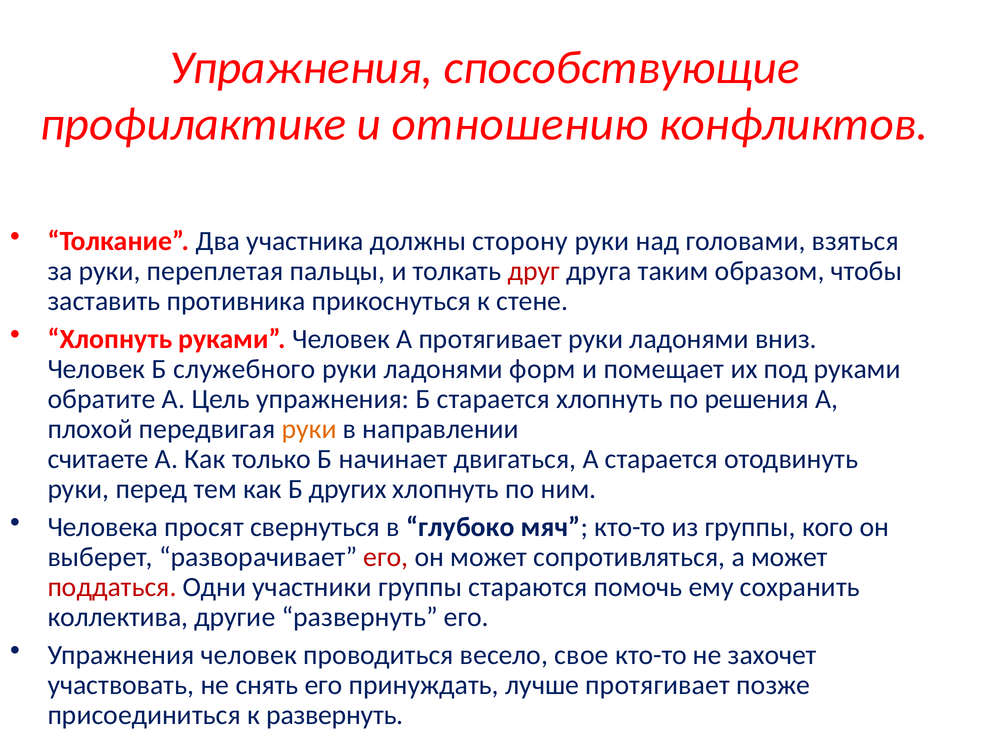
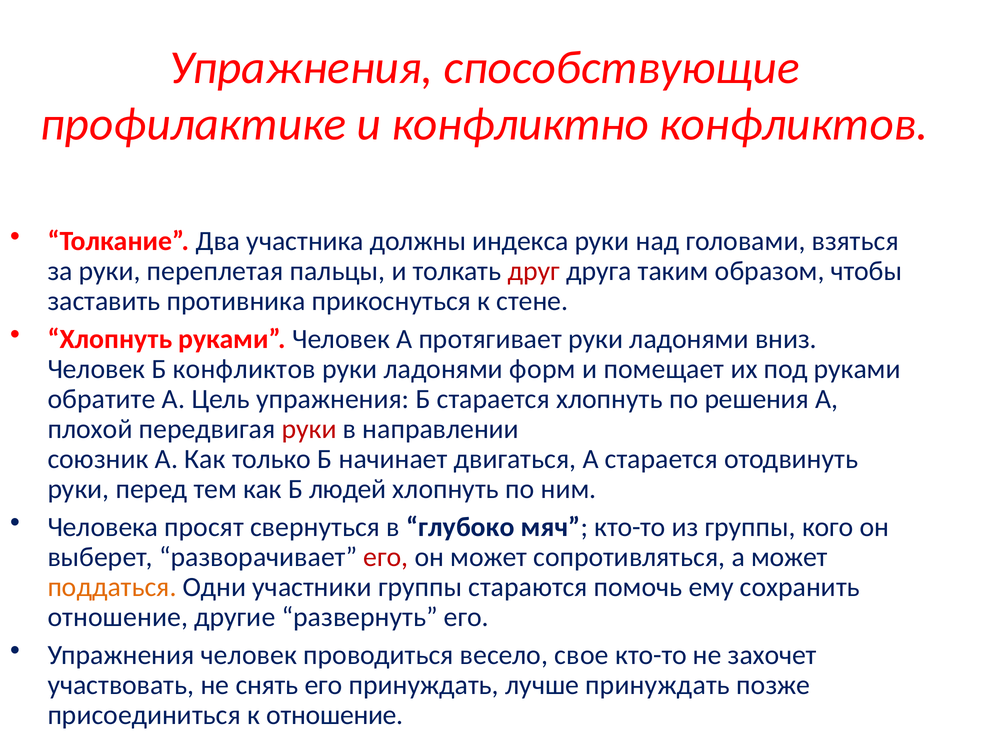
отношению: отношению -> конфликтно
сторону: сторону -> индекса
Б служебного: служебного -> конфликтов
руки at (309, 429) colour: orange -> red
считаете: считаете -> союзник
других: других -> людей
поддаться colour: red -> orange
коллектива at (118, 617): коллектива -> отношение
лучше протягивает: протягивает -> принуждать
к развернуть: развернуть -> отношение
